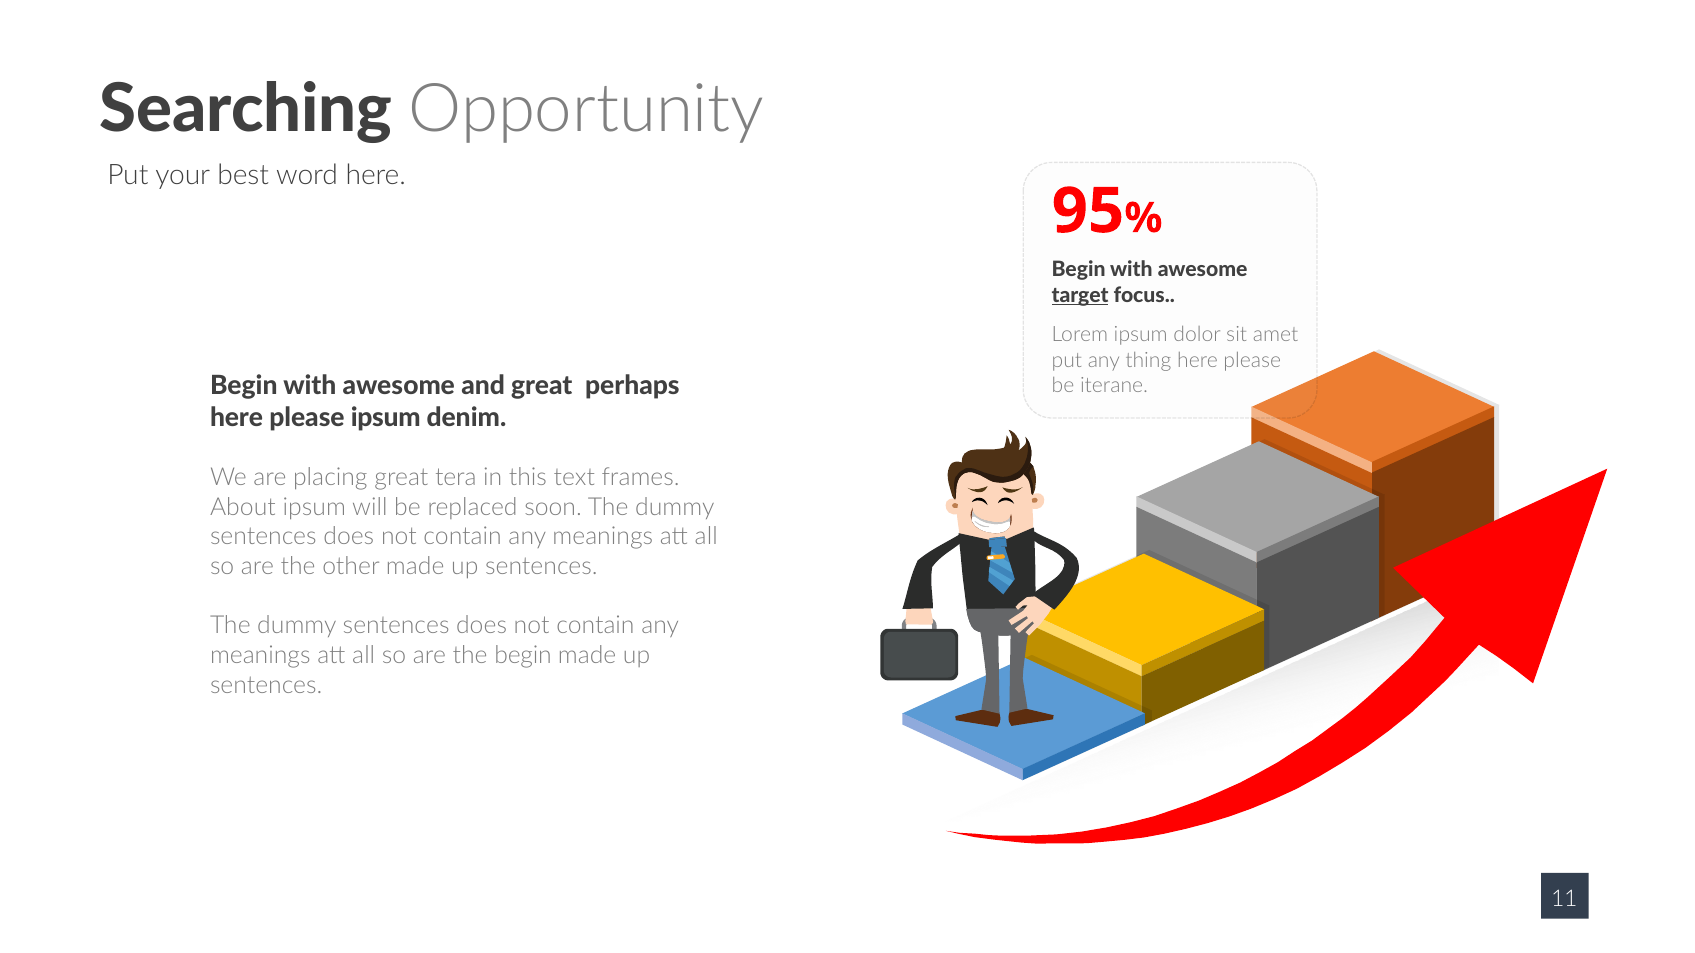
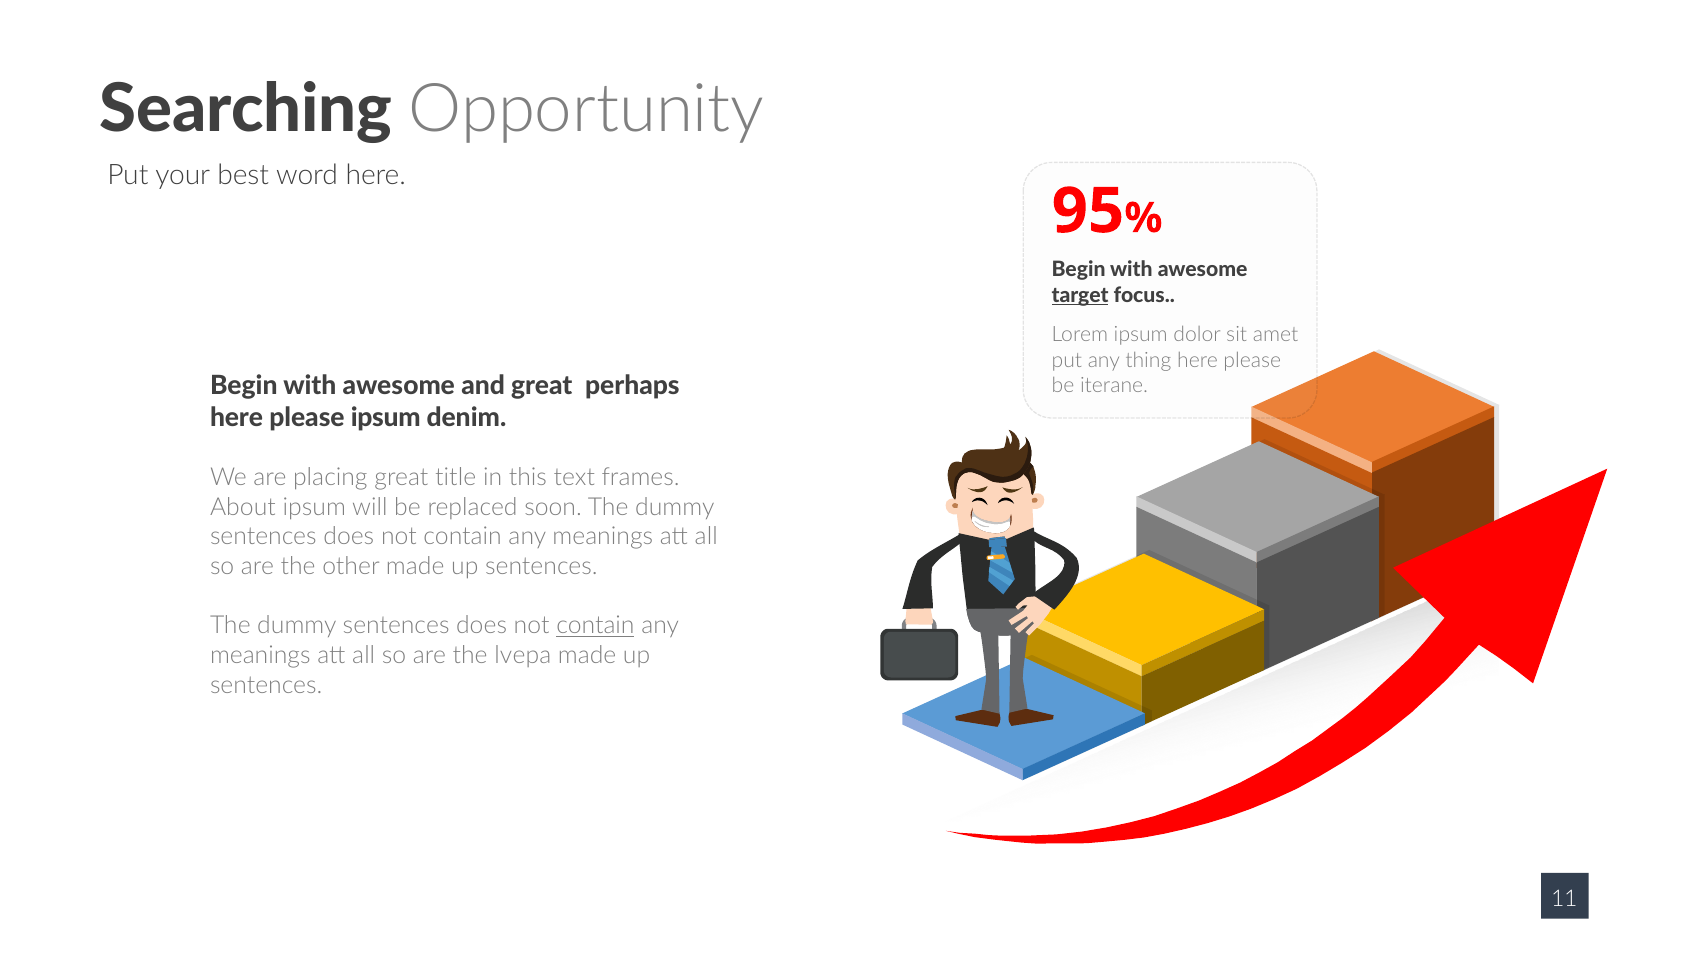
tera: tera -> title
contain at (595, 626) underline: none -> present
the begin: begin -> lvepa
